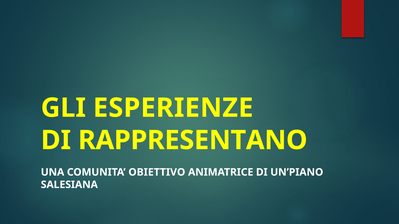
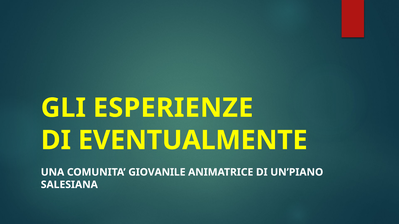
RAPPRESENTANO: RAPPRESENTANO -> EVENTUALMENTE
OBIETTIVO: OBIETTIVO -> GIOVANILE
